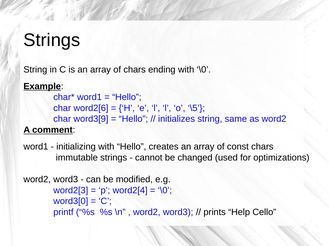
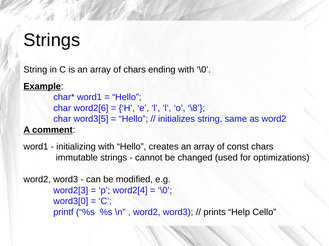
\5: \5 -> \8
word3[9: word3[9 -> word3[5
